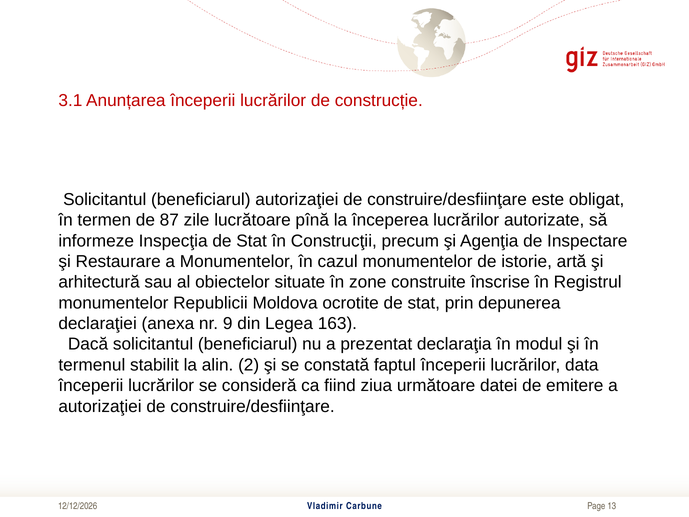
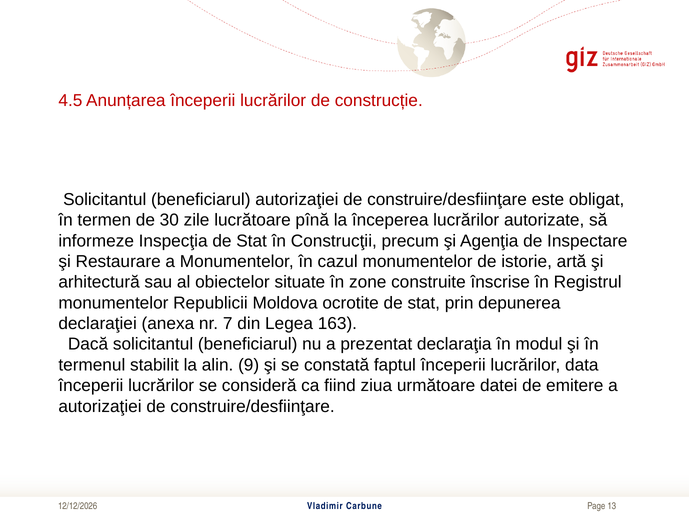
3.1: 3.1 -> 4.5
87: 87 -> 30
9: 9 -> 7
2: 2 -> 9
